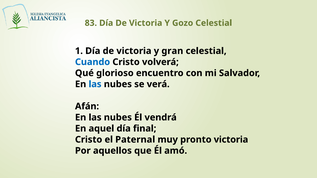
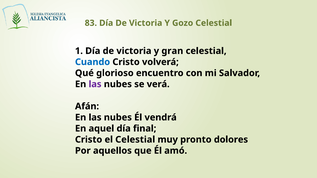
las at (95, 84) colour: blue -> purple
el Paternal: Paternal -> Celestial
pronto victoria: victoria -> dolores
